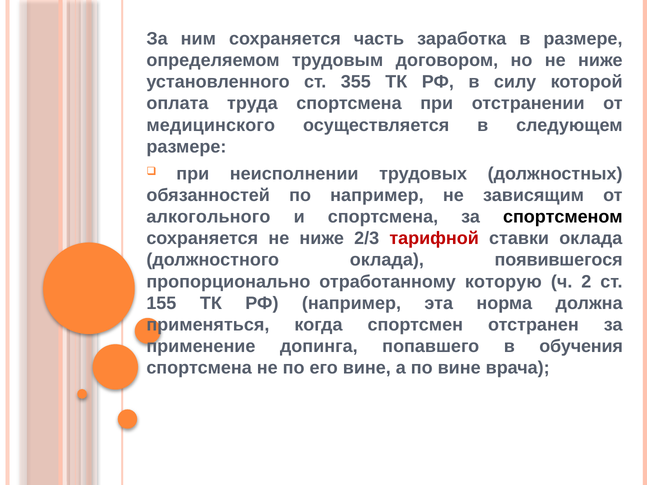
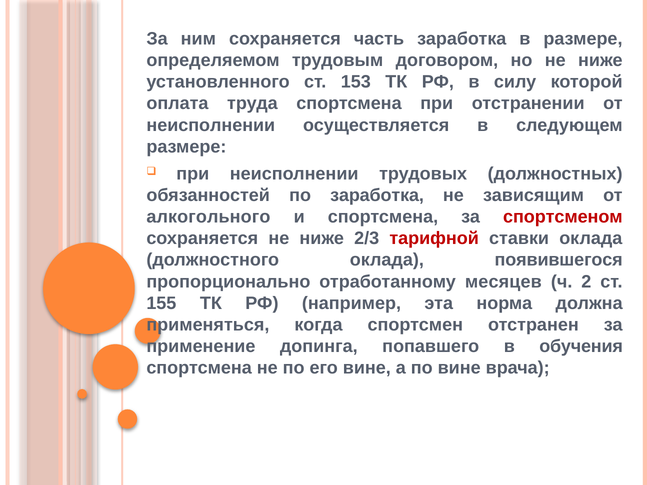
355: 355 -> 153
медицинского at (211, 125): медицинского -> неисполнении
по например: например -> заработка
спортсменом colour: black -> red
которую: которую -> месяцев
